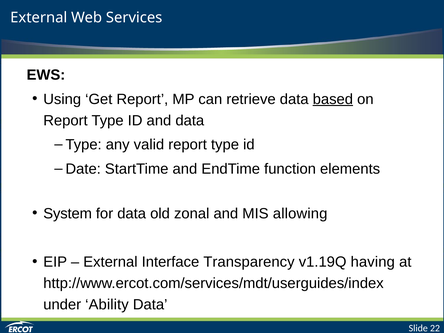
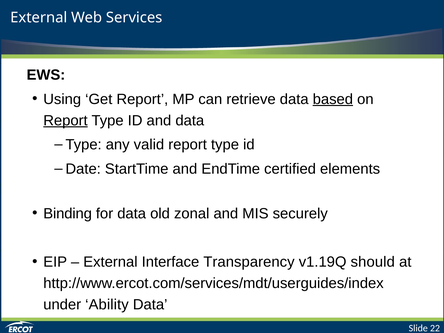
Report at (65, 120) underline: none -> present
function: function -> certified
System: System -> Binding
allowing: allowing -> securely
having: having -> should
